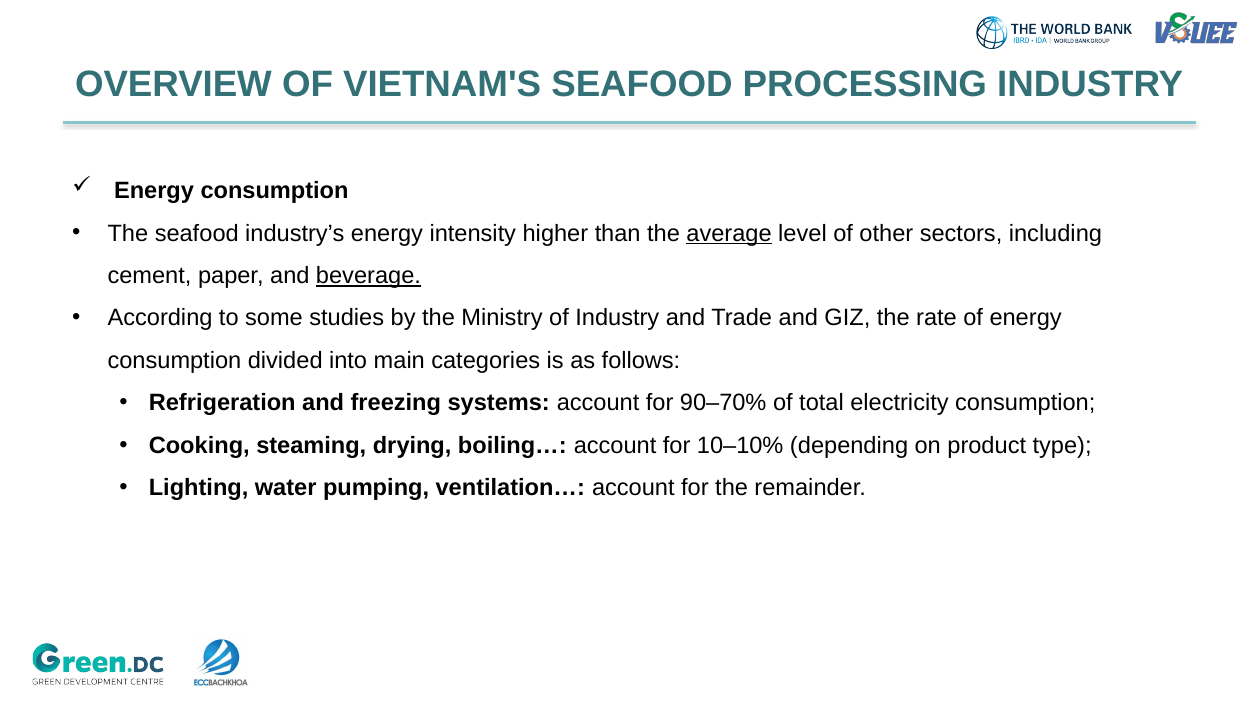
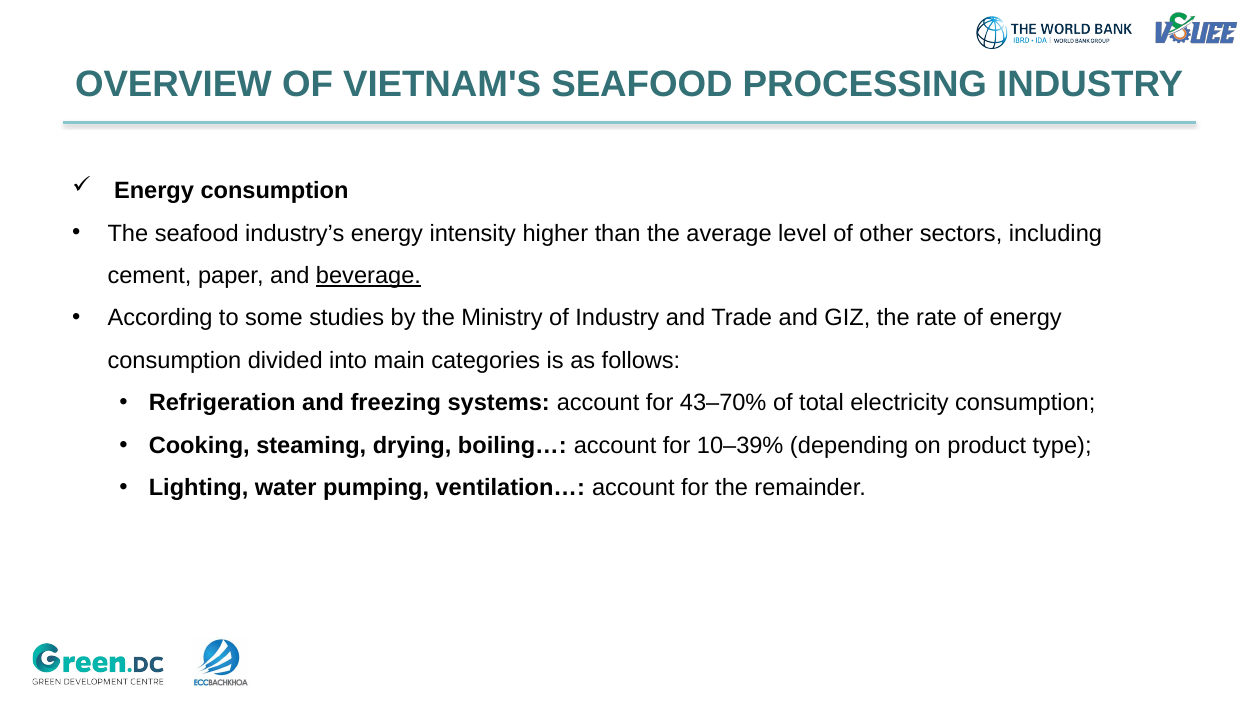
average underline: present -> none
90–70%: 90–70% -> 43–70%
10–10%: 10–10% -> 10–39%
